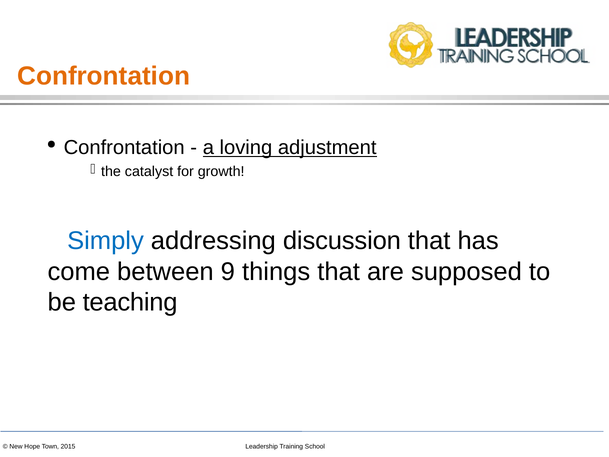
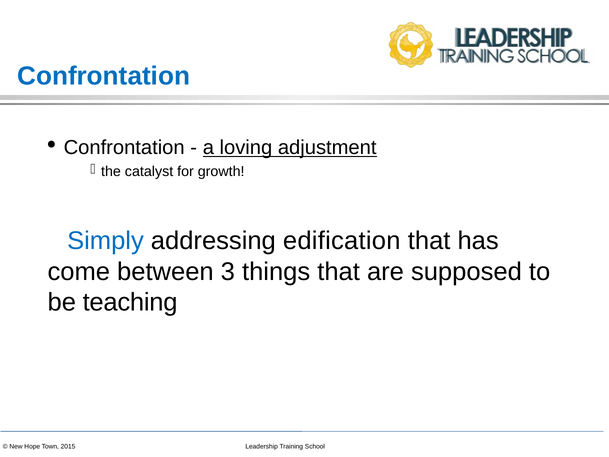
Confrontation at (104, 76) colour: orange -> blue
discussion: discussion -> edification
9: 9 -> 3
